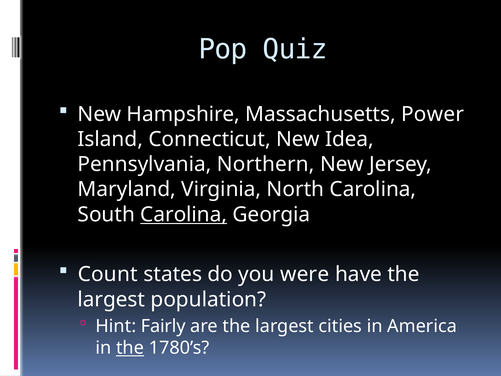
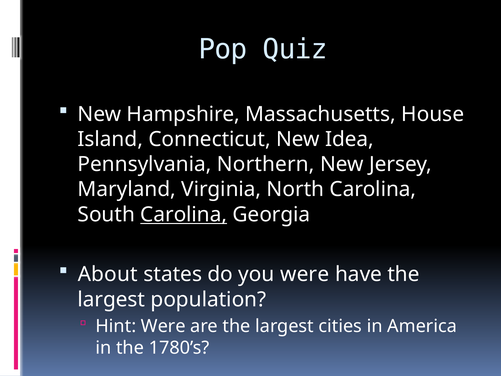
Power: Power -> House
Count: Count -> About
Hint Fairly: Fairly -> Were
the at (130, 348) underline: present -> none
